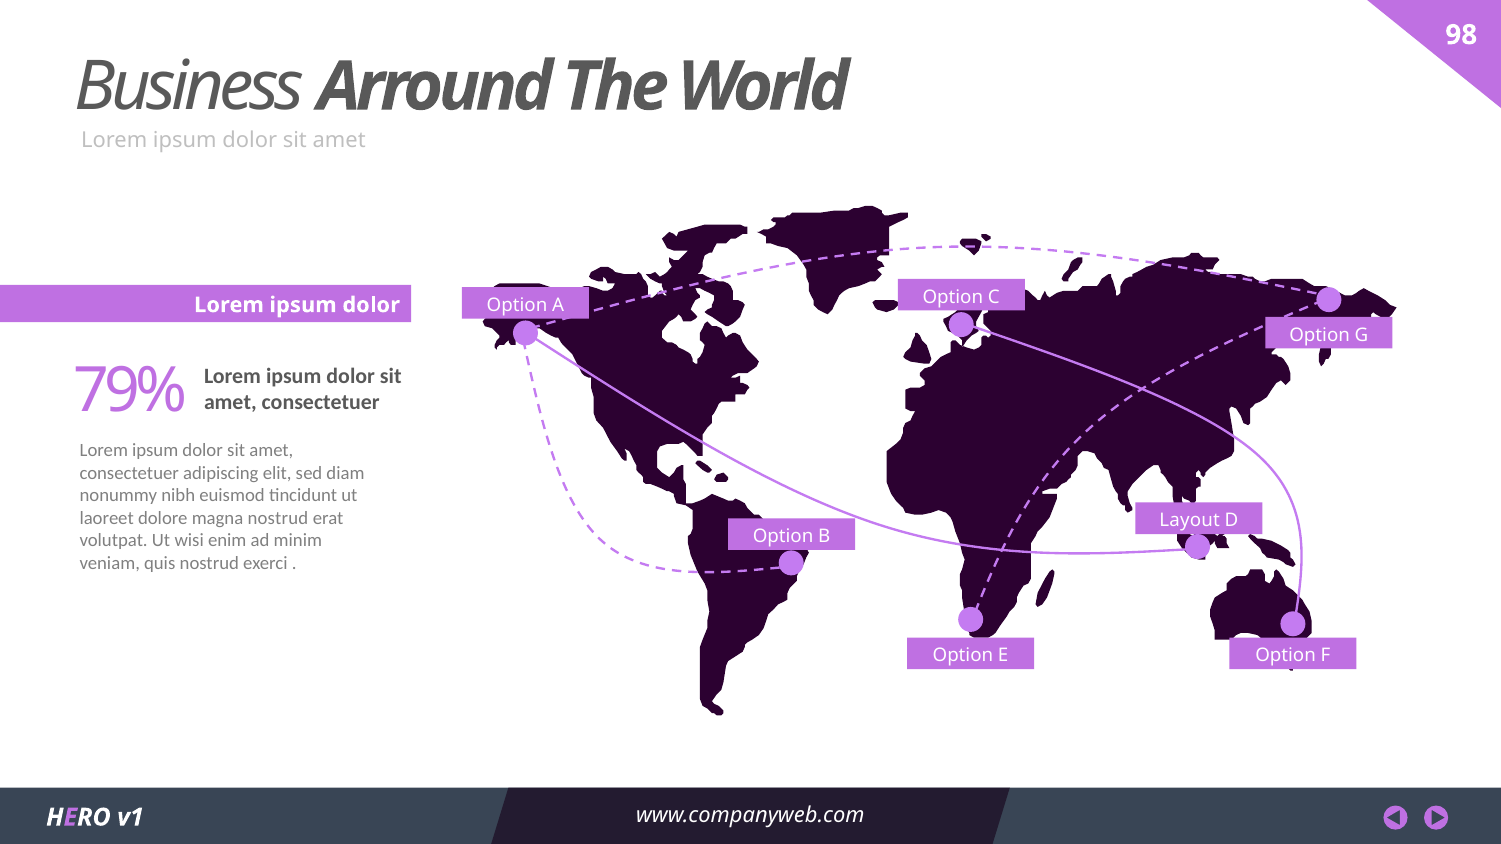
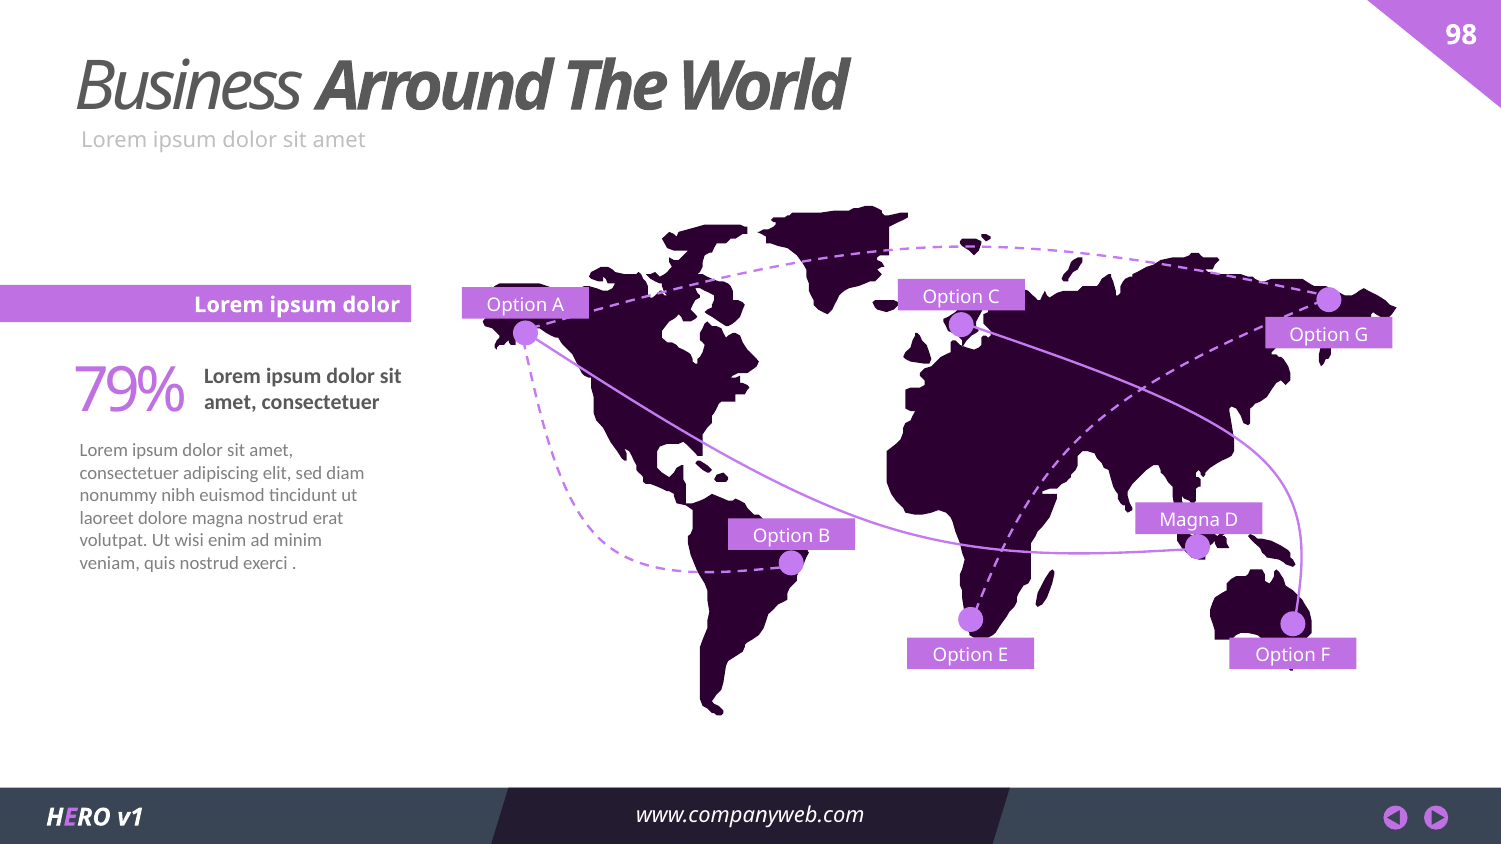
Layout at (1190, 521): Layout -> Magna
